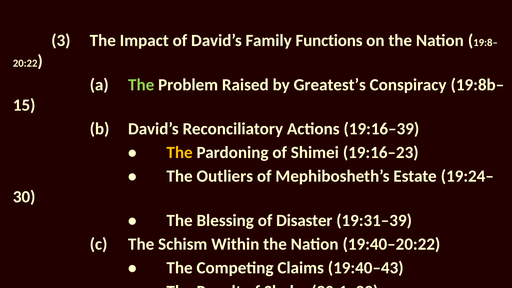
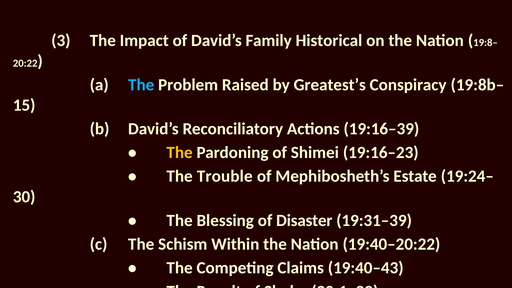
Functions: Functions -> Historical
The at (141, 85) colour: light green -> light blue
Outliers: Outliers -> Trouble
